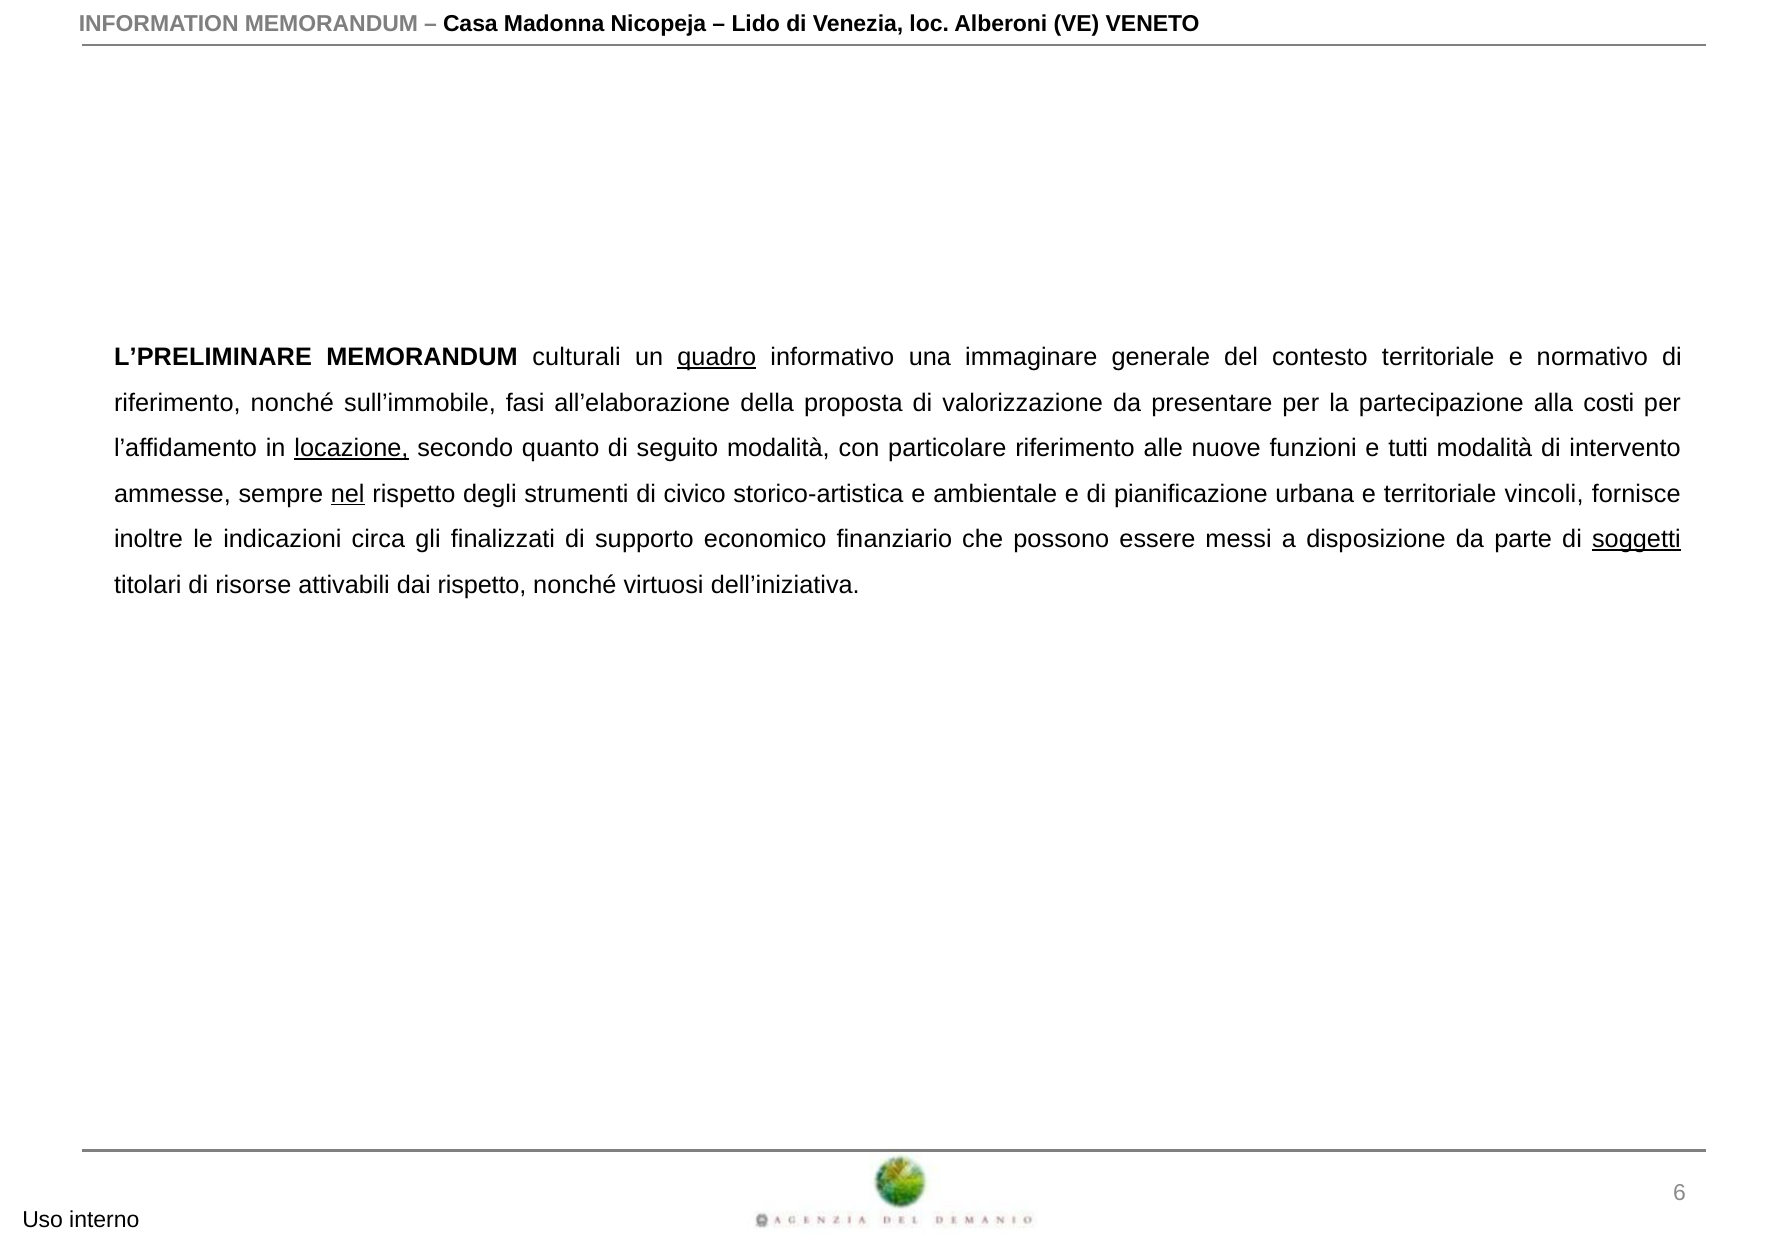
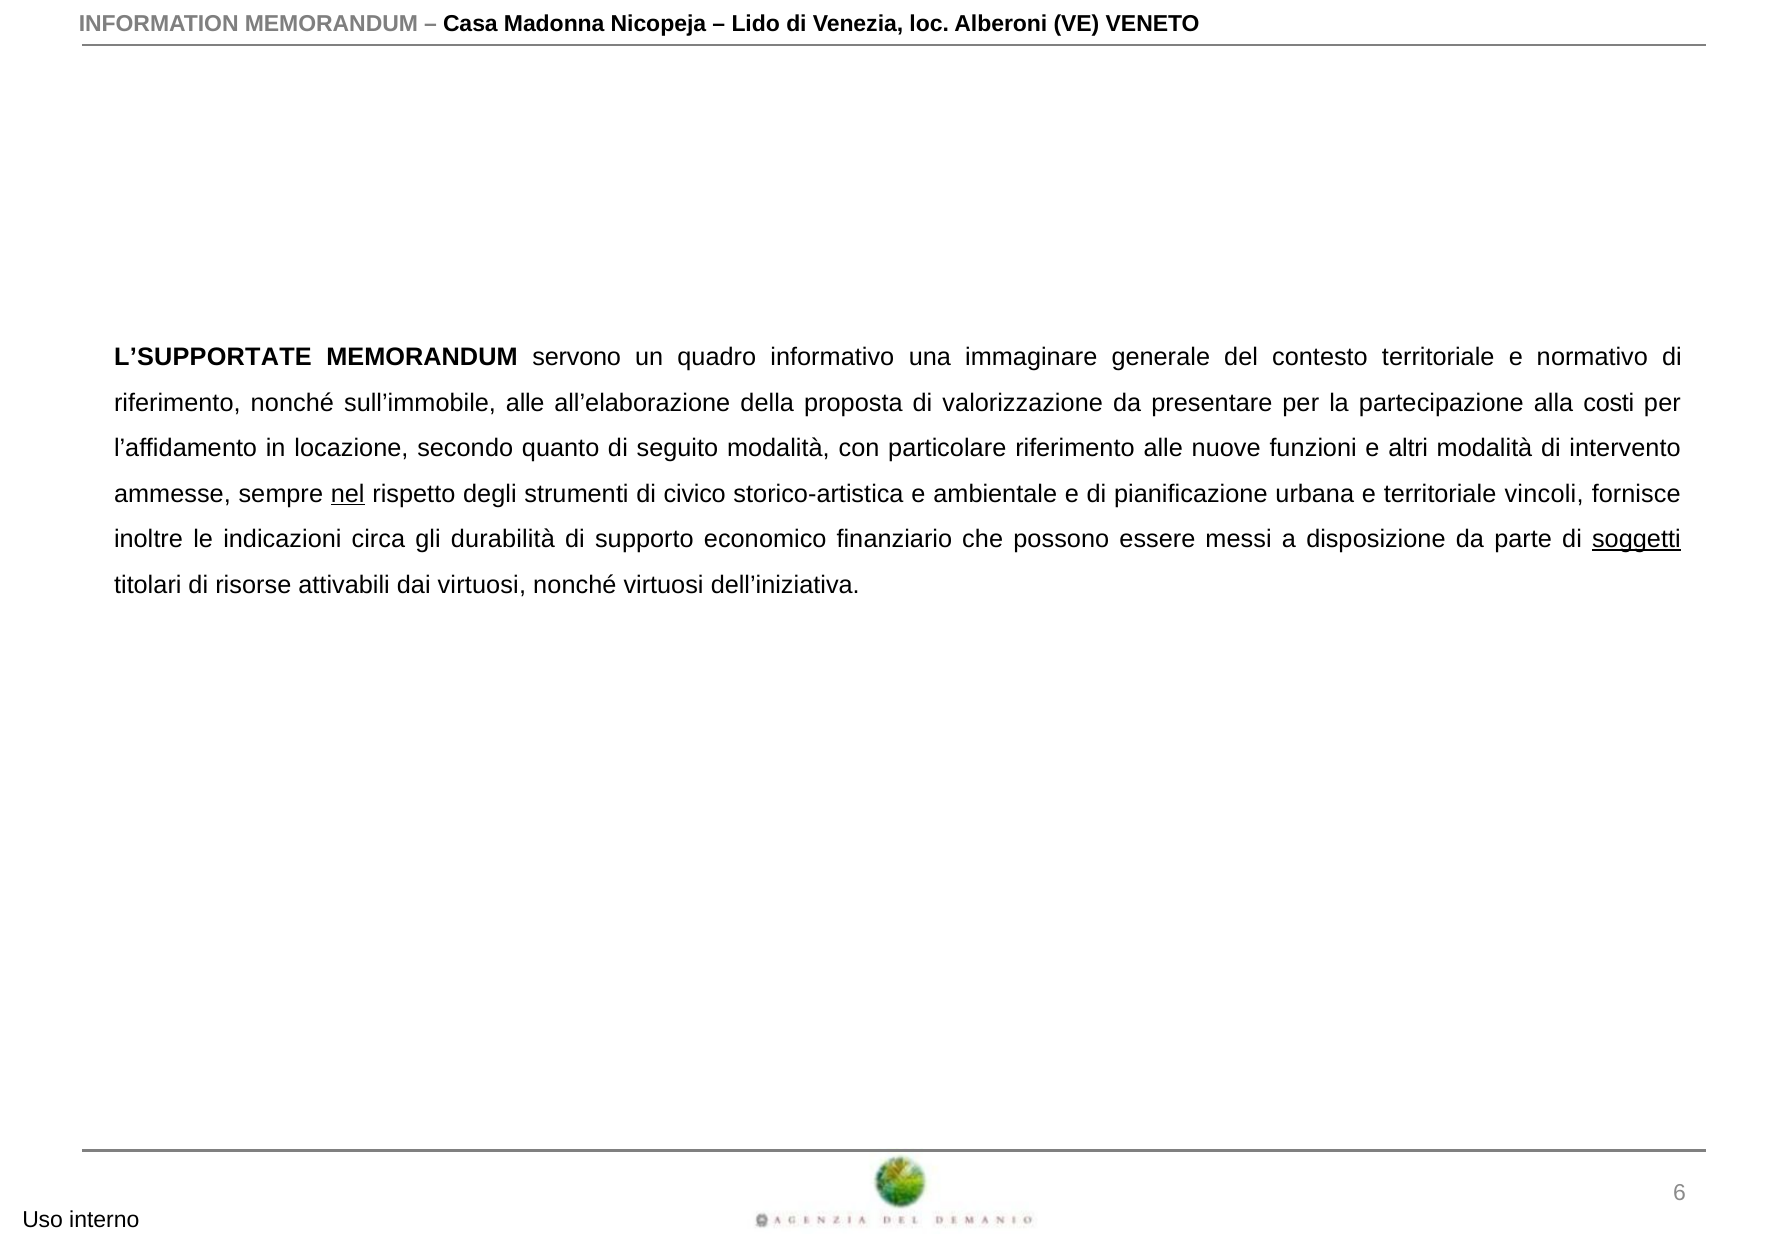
L’PRELIMINARE: L’PRELIMINARE -> L’SUPPORTATE
culturali: culturali -> servono
quadro underline: present -> none
sull’immobile fasi: fasi -> alle
locazione underline: present -> none
tutti: tutti -> altri
finalizzati: finalizzati -> durabilità
dai rispetto: rispetto -> virtuosi
